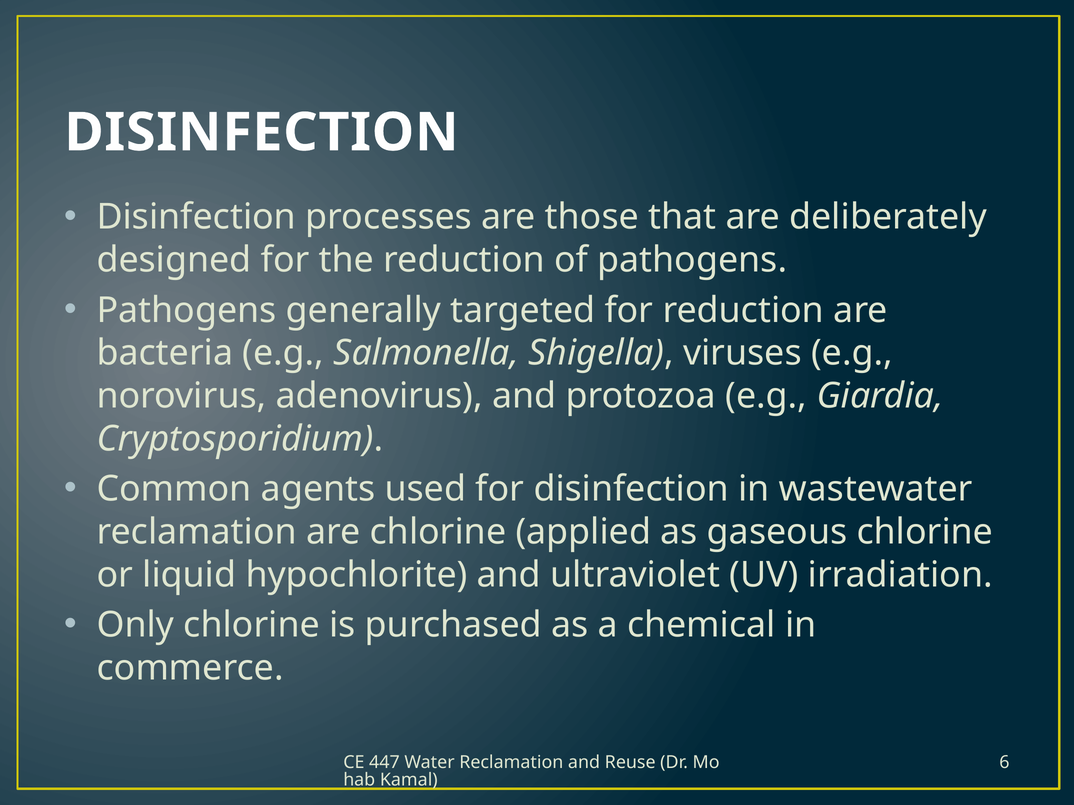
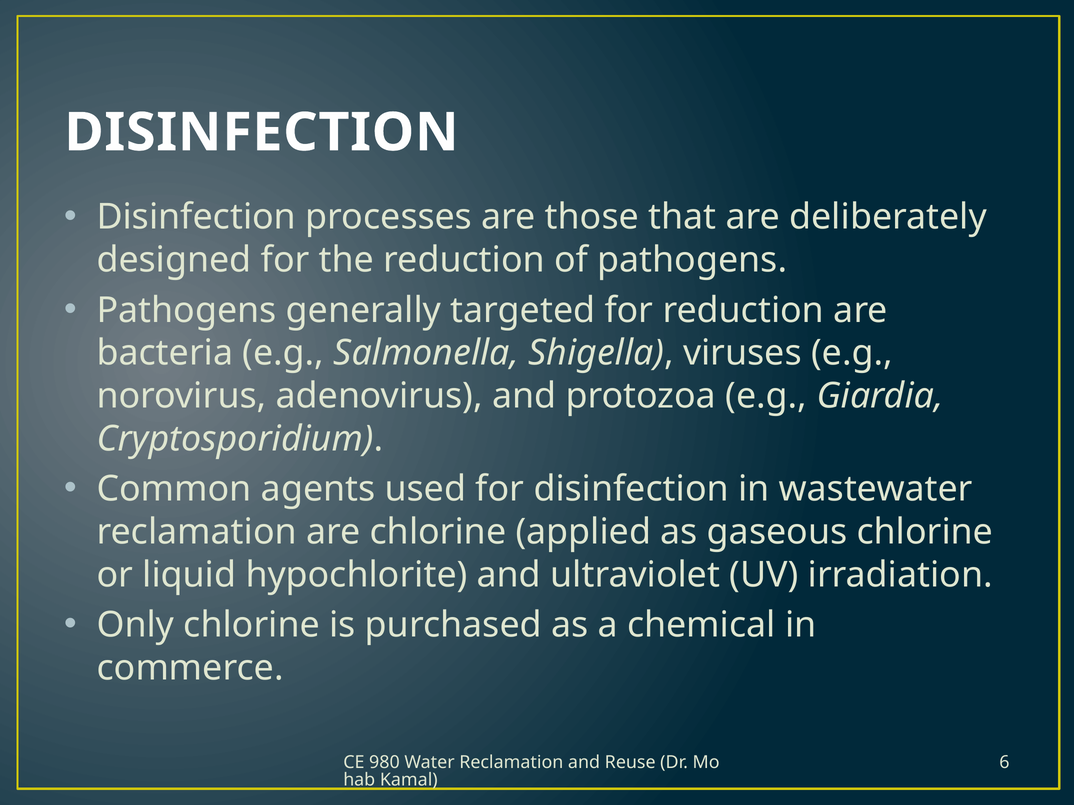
447: 447 -> 980
